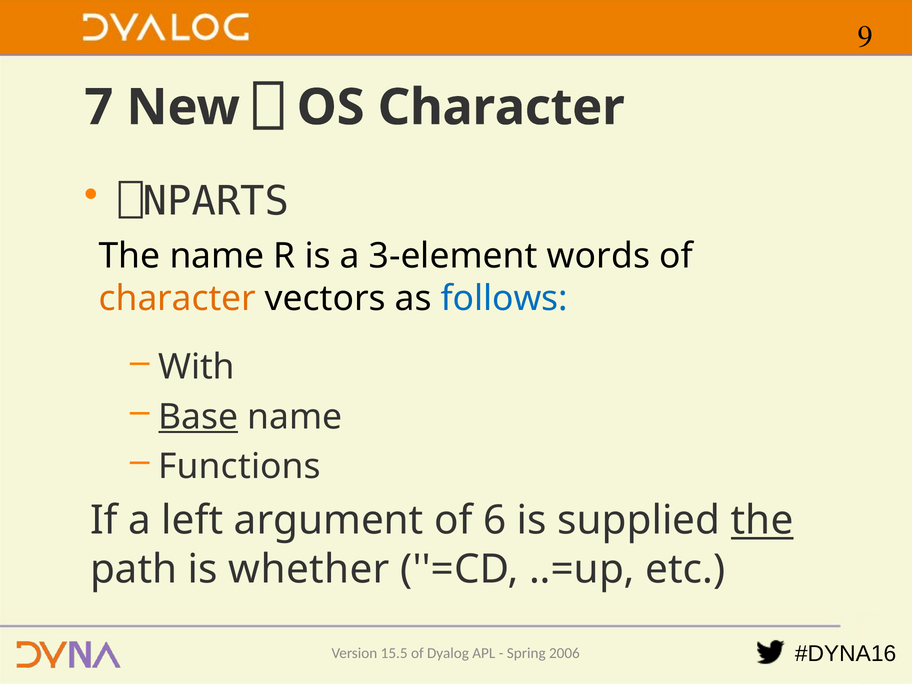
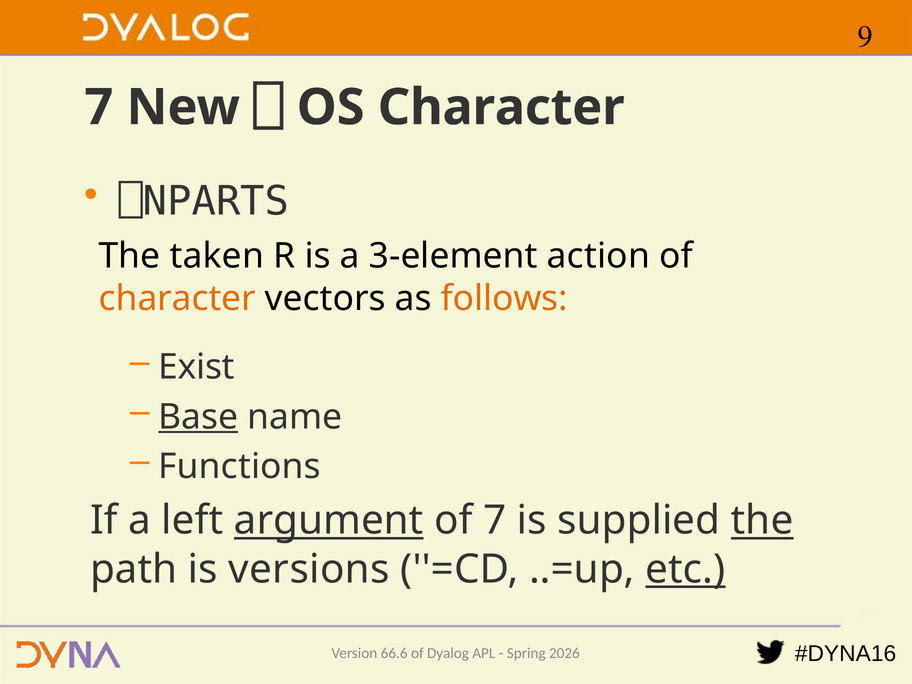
The name: name -> taken
words: words -> action
follows colour: blue -> orange
With: With -> Exist
argument underline: none -> present
of 6: 6 -> 7
whether: whether -> versions
etc underline: none -> present
15.5: 15.5 -> 66.6
2006: 2006 -> 2026
